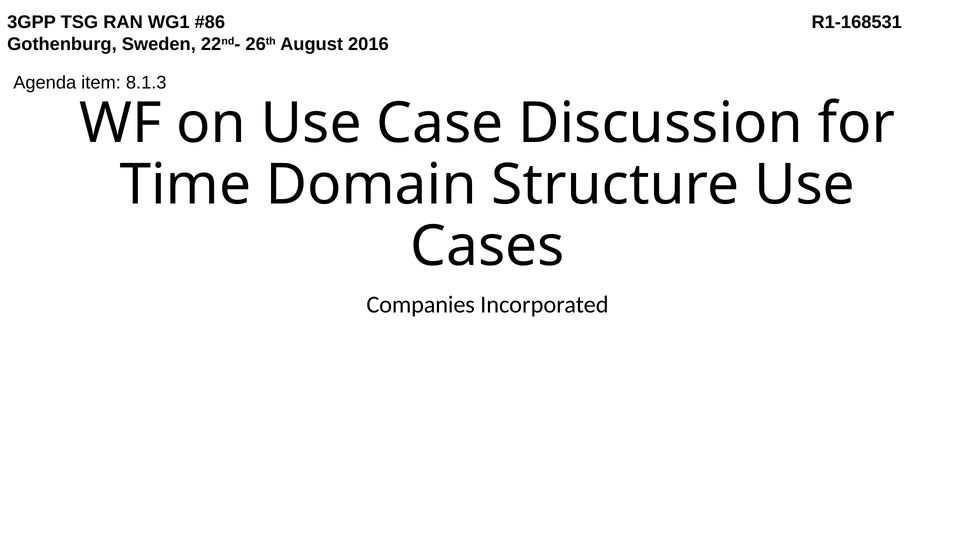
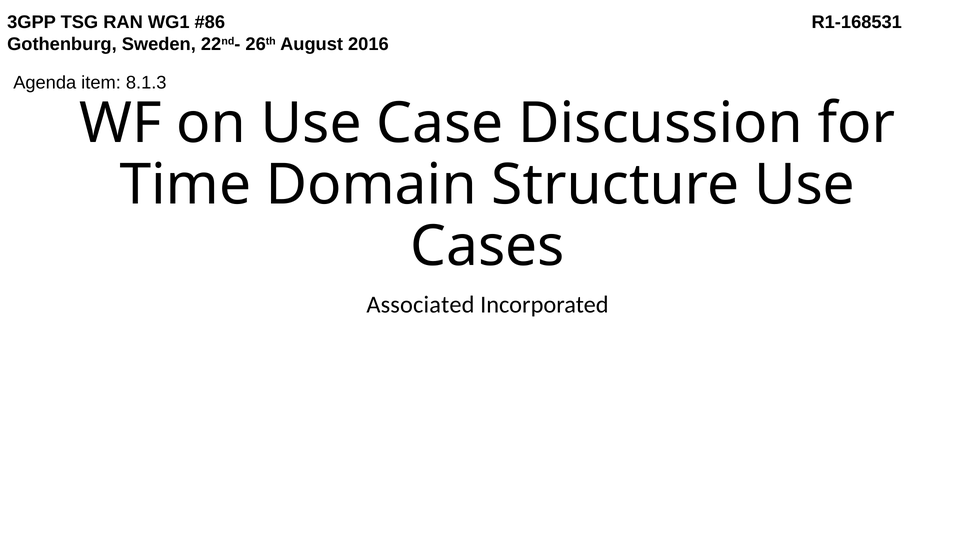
Companies: Companies -> Associated
